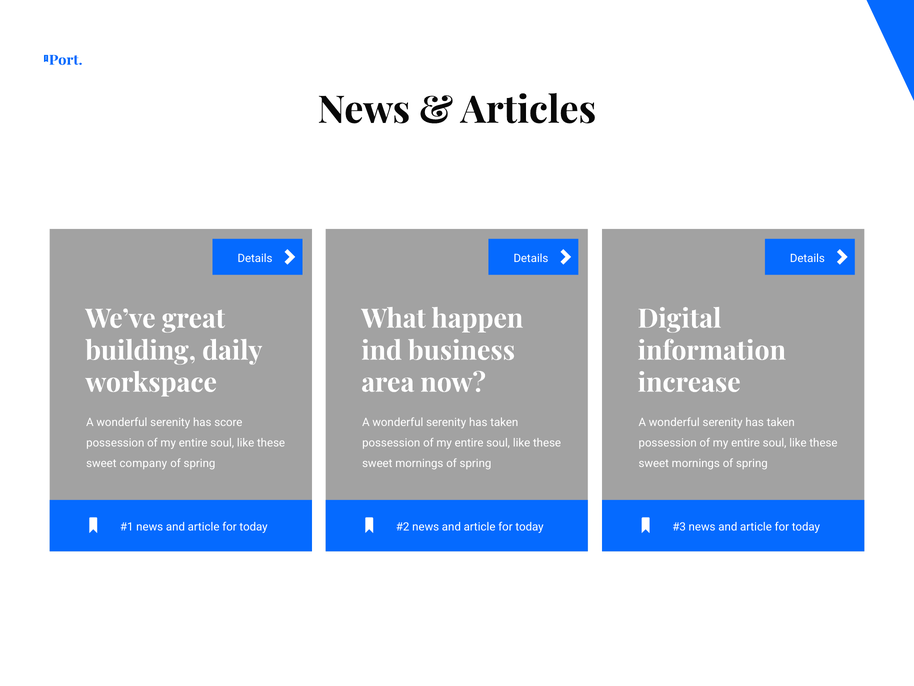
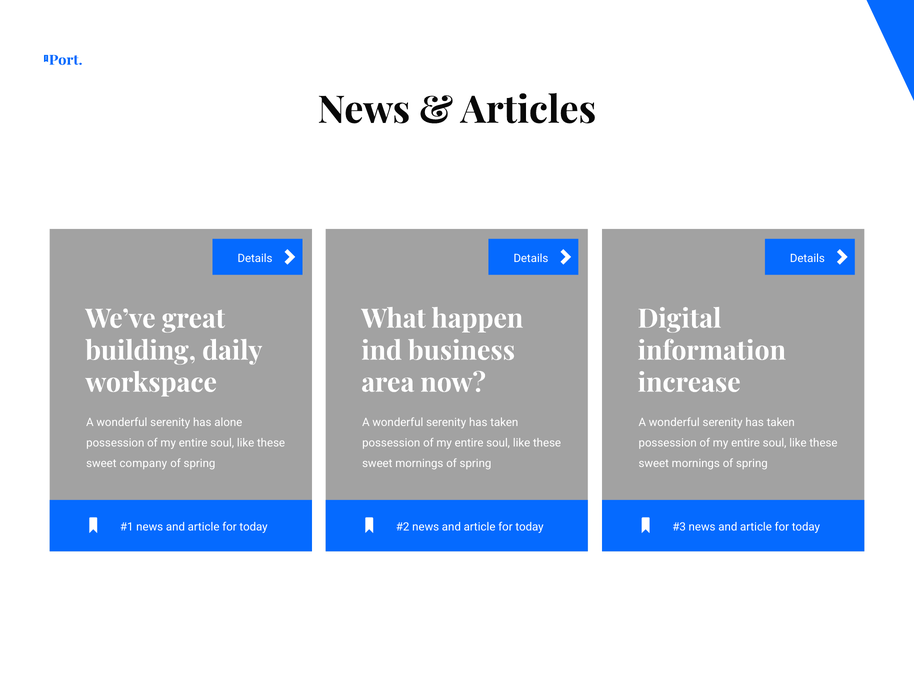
score: score -> alone
